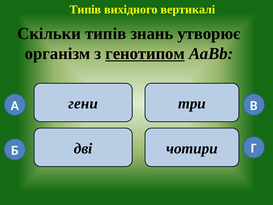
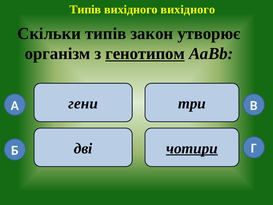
вихідного вертикалі: вертикалі -> вихідного
знань: знань -> закон
чотири underline: none -> present
